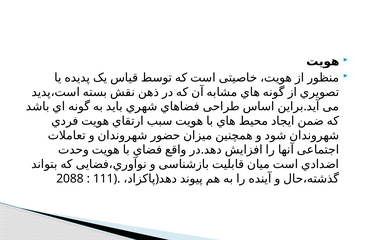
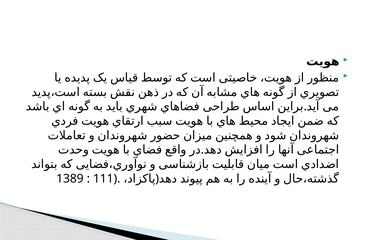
2088: 2088 -> 1389
